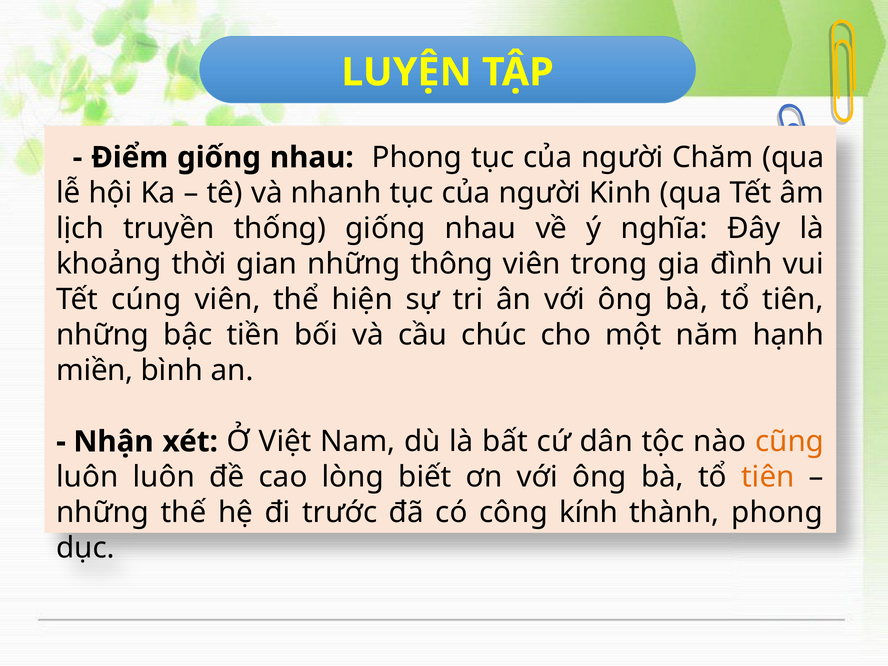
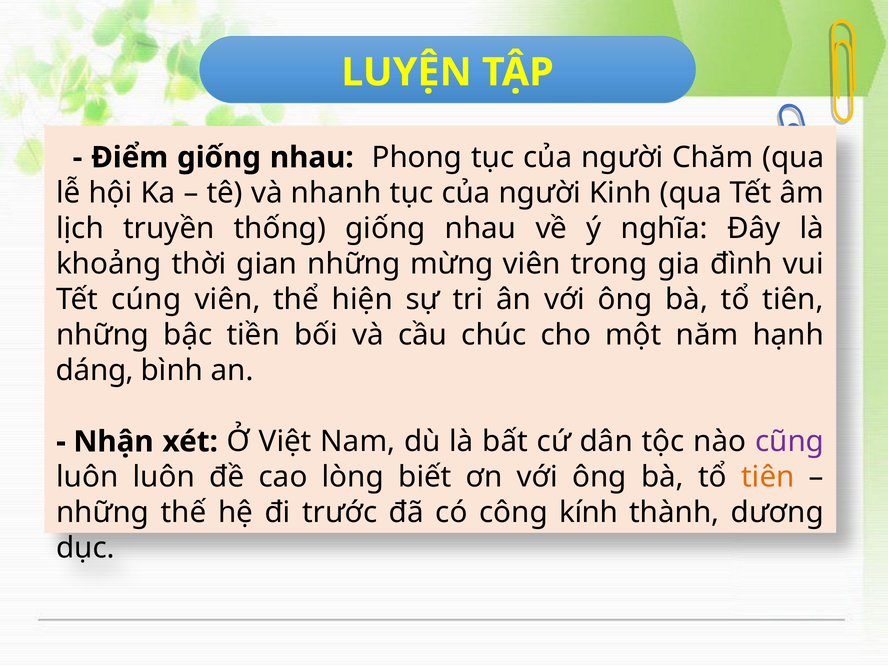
thông: thông -> mừng
miền: miền -> dáng
cũng colour: orange -> purple
thành phong: phong -> dương
